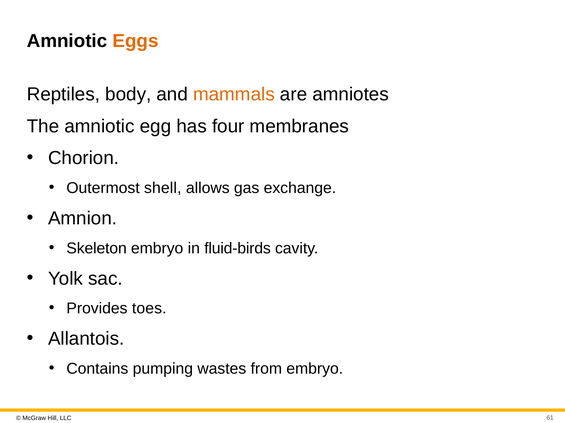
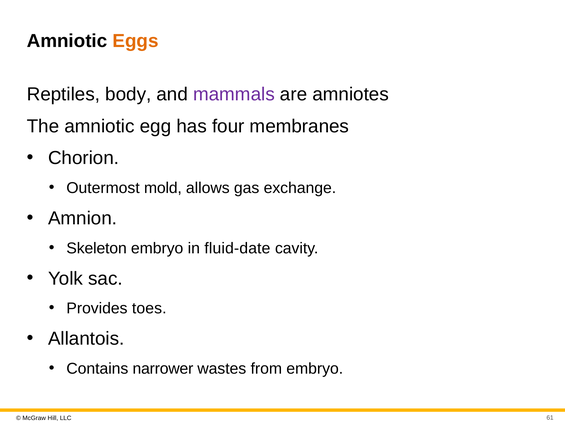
mammals colour: orange -> purple
shell: shell -> mold
fluid-birds: fluid-birds -> fluid-date
pumping: pumping -> narrower
